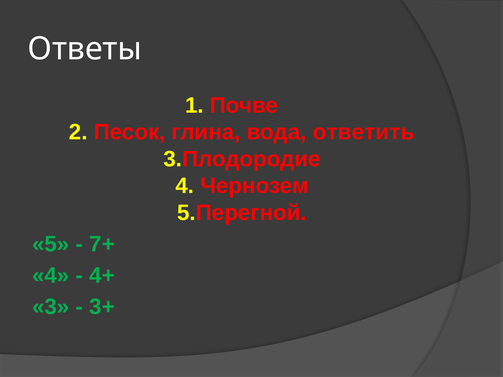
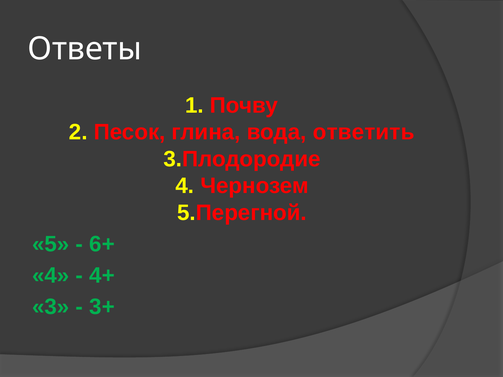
Почве: Почве -> Почву
7+: 7+ -> 6+
